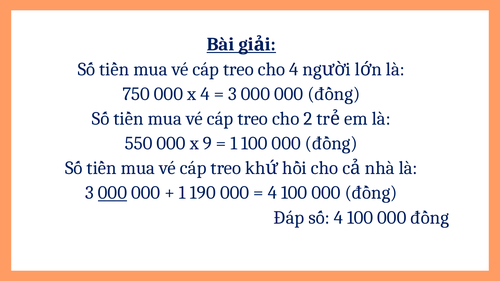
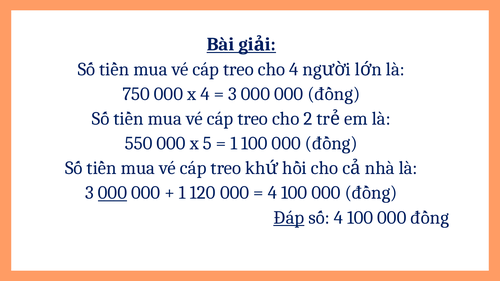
9: 9 -> 5
190: 190 -> 120
Đáp underline: none -> present
